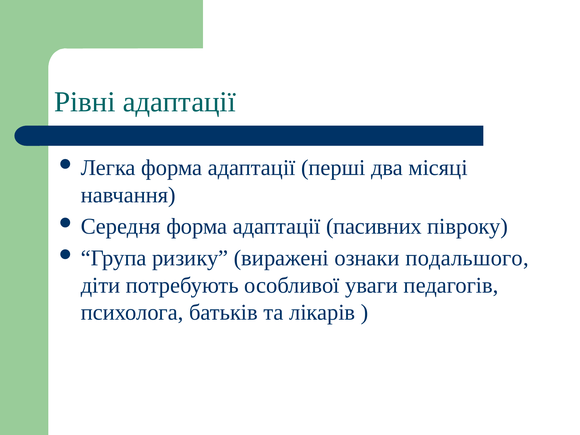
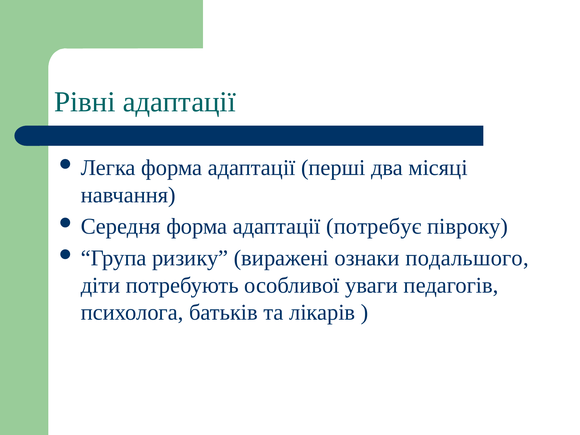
пасивних: пасивних -> потребує
